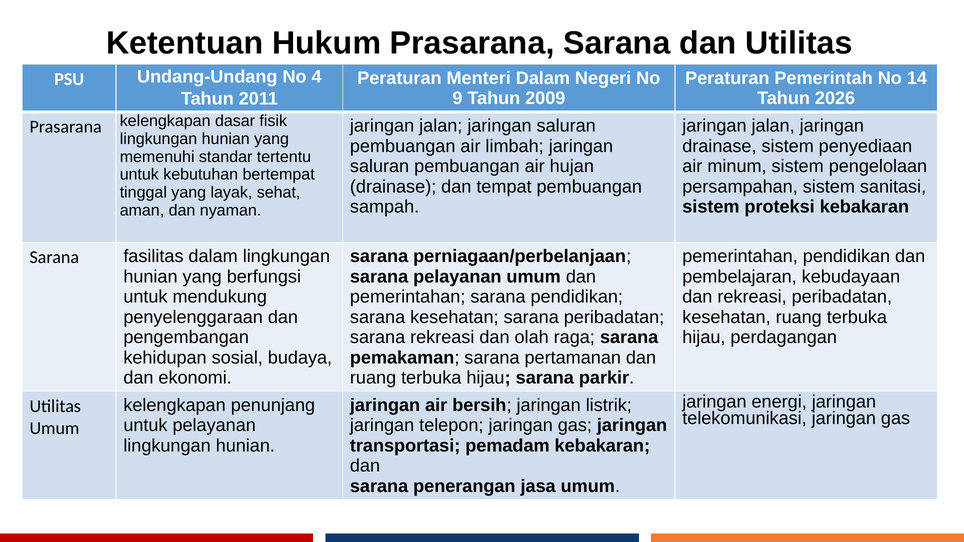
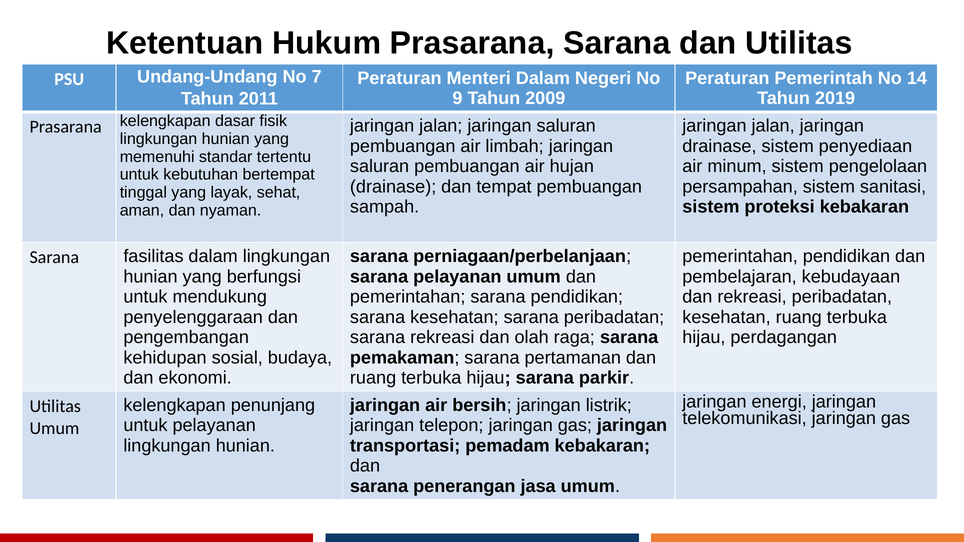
4: 4 -> 7
2026: 2026 -> 2019
